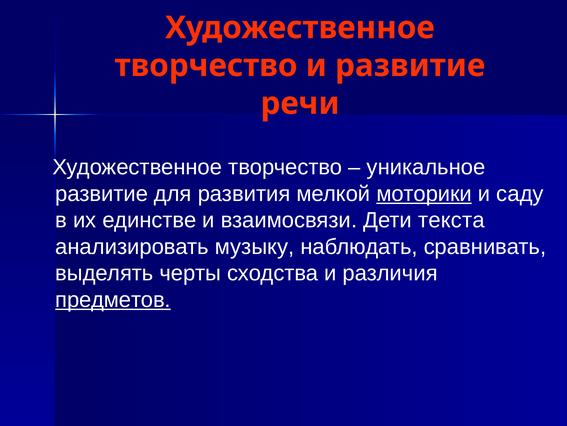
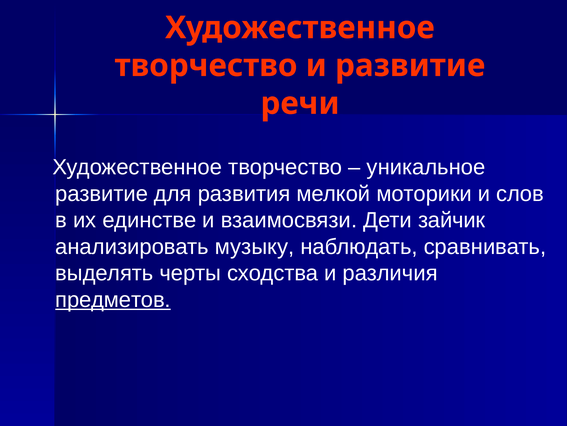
моторики underline: present -> none
саду: саду -> слов
текста: текста -> зайчик
